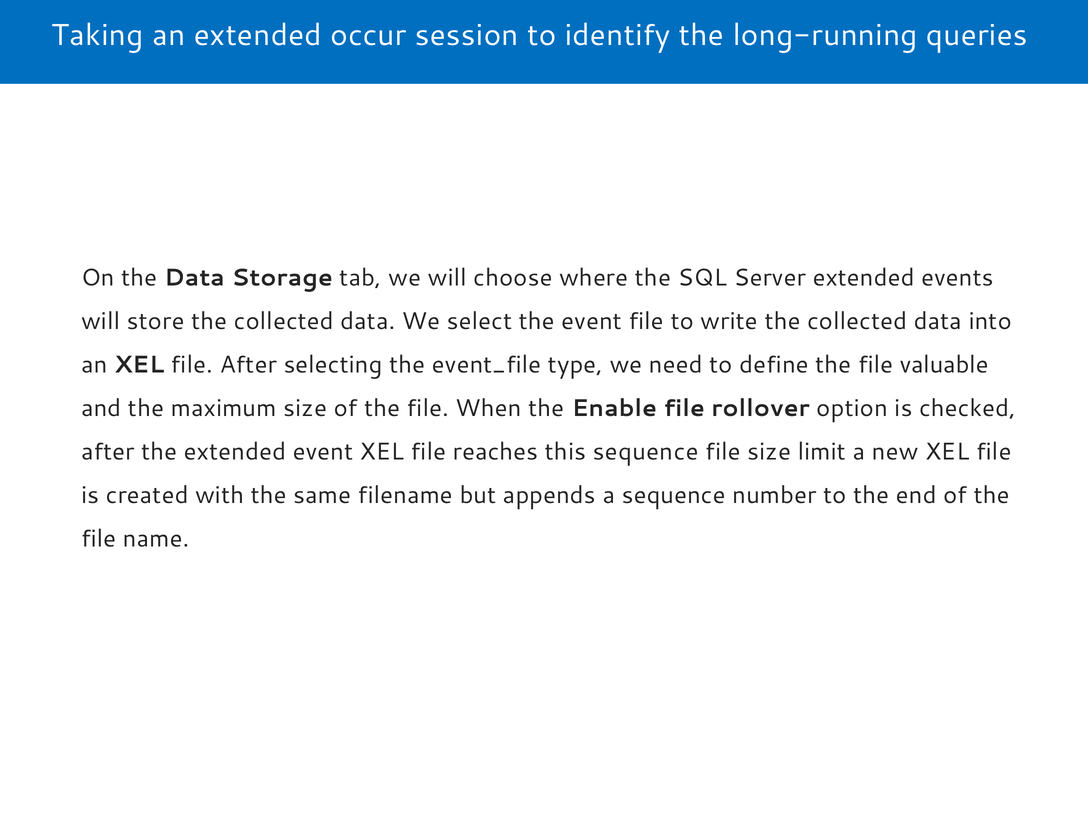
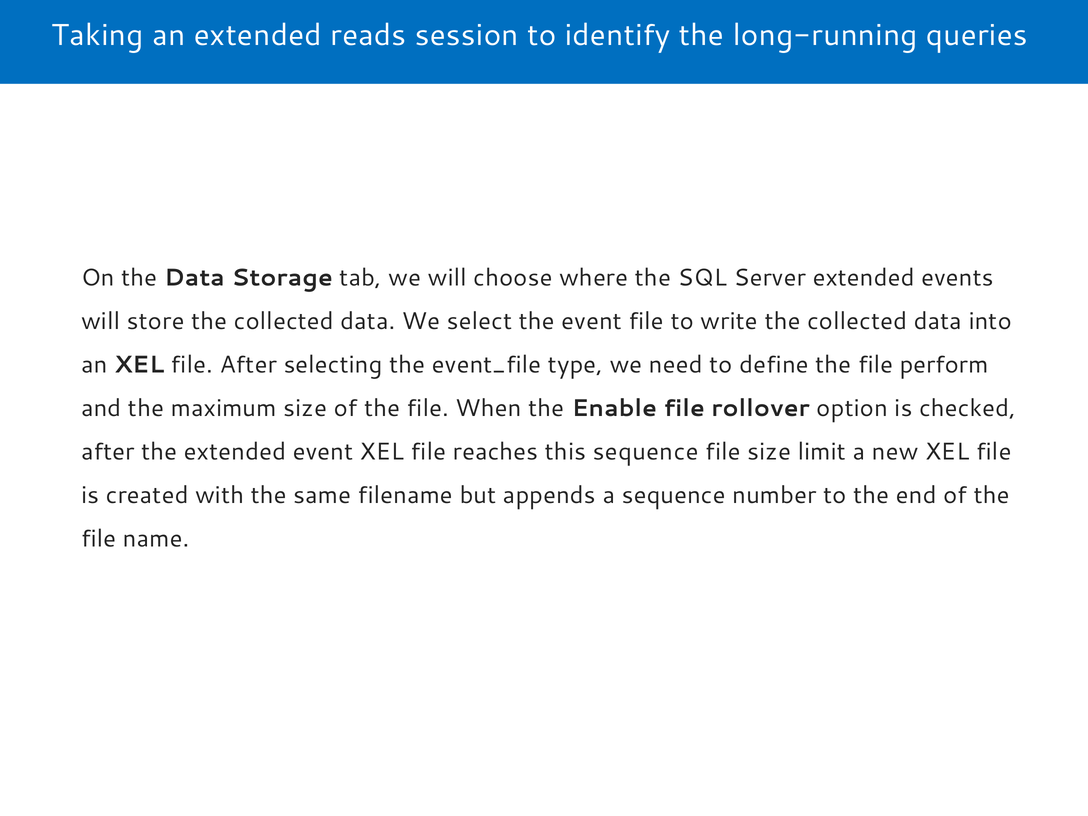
occur: occur -> reads
valuable: valuable -> perform
